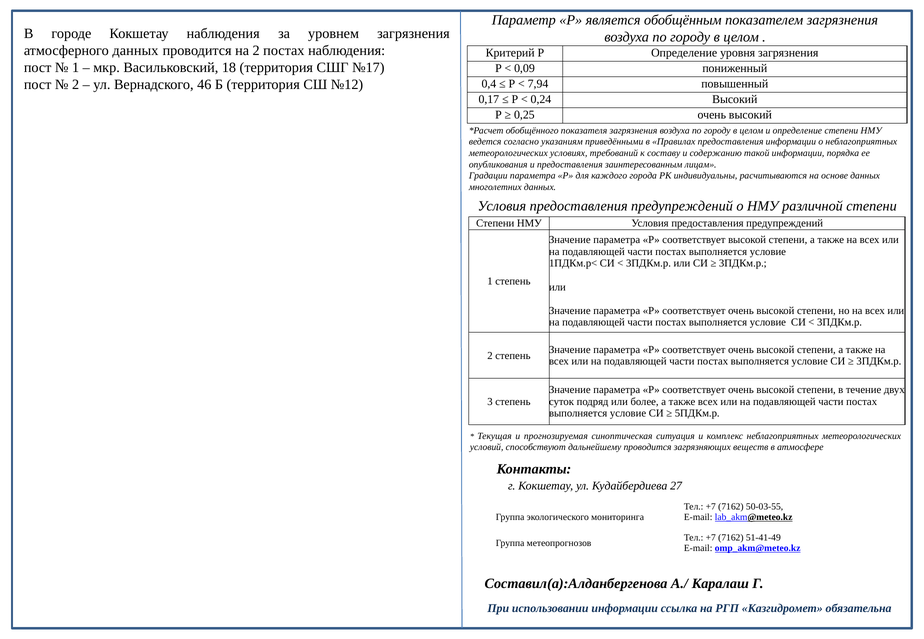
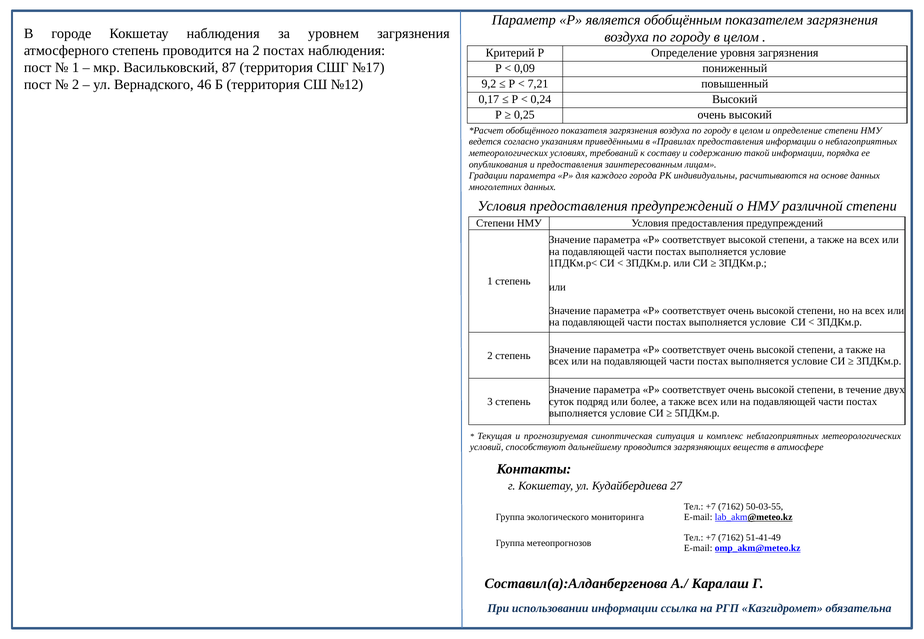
атмосферного данных: данных -> степень
18: 18 -> 87
0,4: 0,4 -> 9,2
7,94: 7,94 -> 7,21
